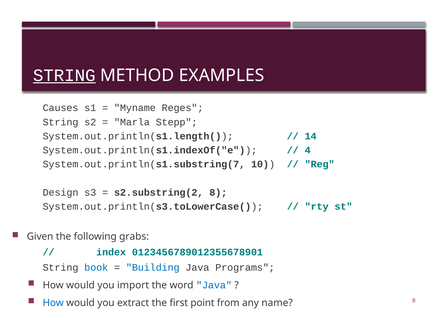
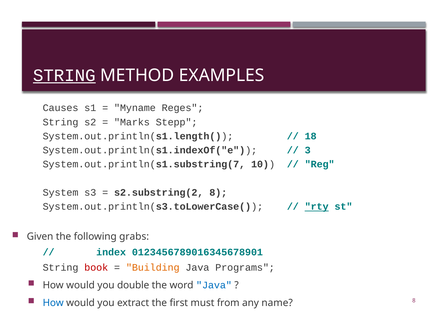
Marla: Marla -> Marks
14: 14 -> 18
4: 4 -> 3
Design: Design -> System
rty underline: none -> present
0123456789012355678901: 0123456789012355678901 -> 0123456789016345678901
book colour: blue -> red
Building colour: blue -> orange
import: import -> double
point: point -> must
